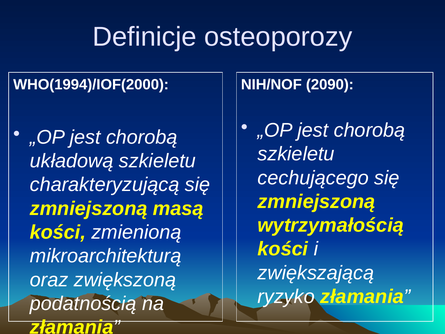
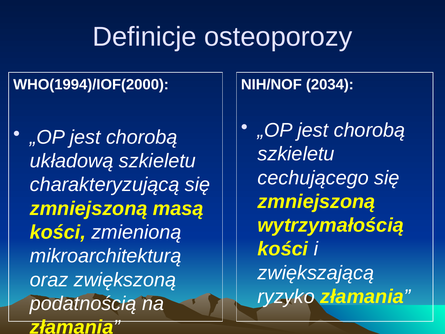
2090: 2090 -> 2034
